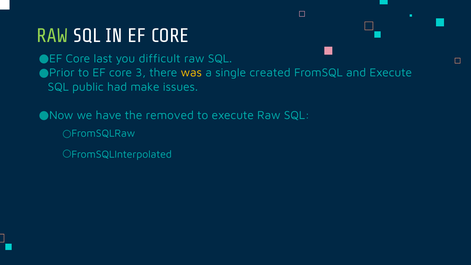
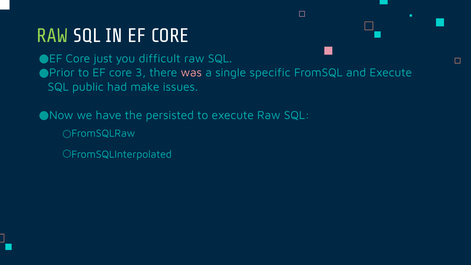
last: last -> just
was colour: yellow -> pink
created: created -> specific
removed: removed -> persisted
